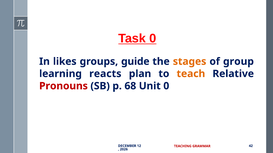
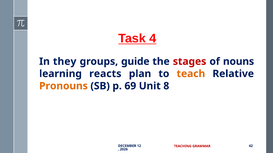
Task 0: 0 -> 4
likes: likes -> they
stages colour: orange -> red
group: group -> nouns
Pronouns colour: red -> orange
68: 68 -> 69
Unit 0: 0 -> 8
